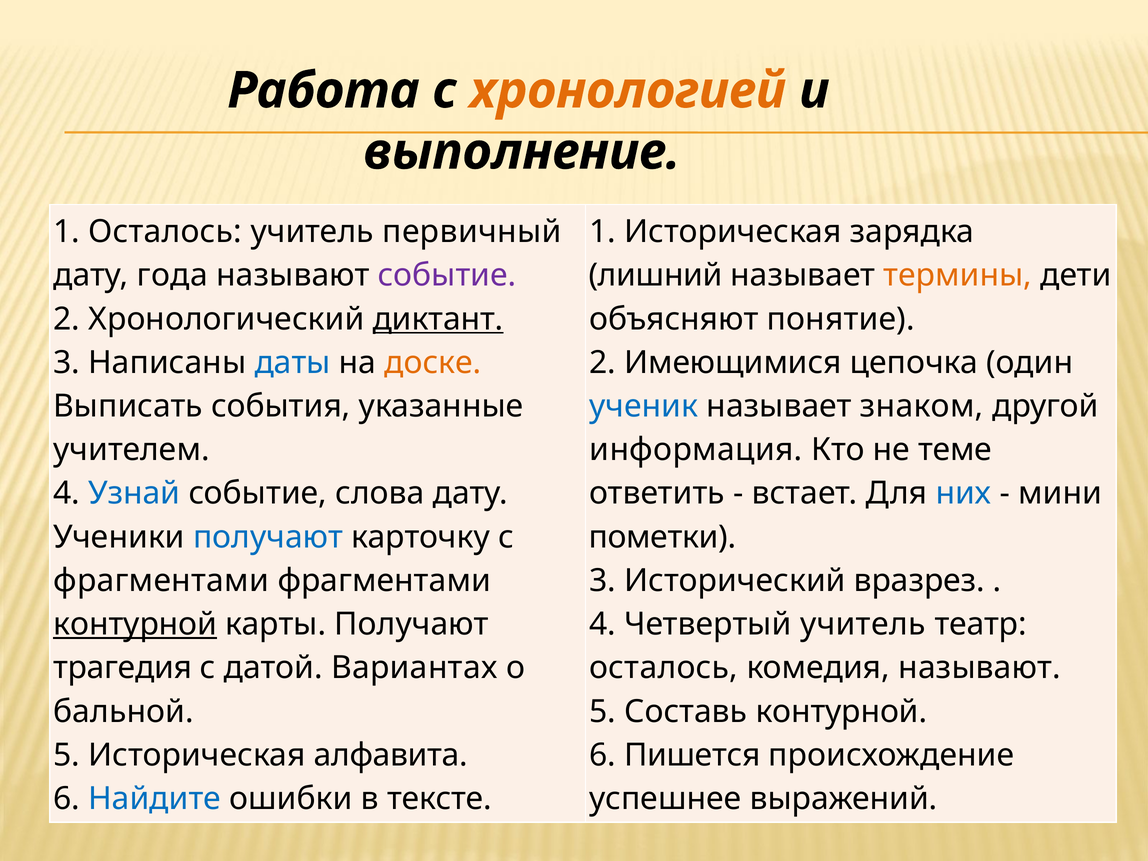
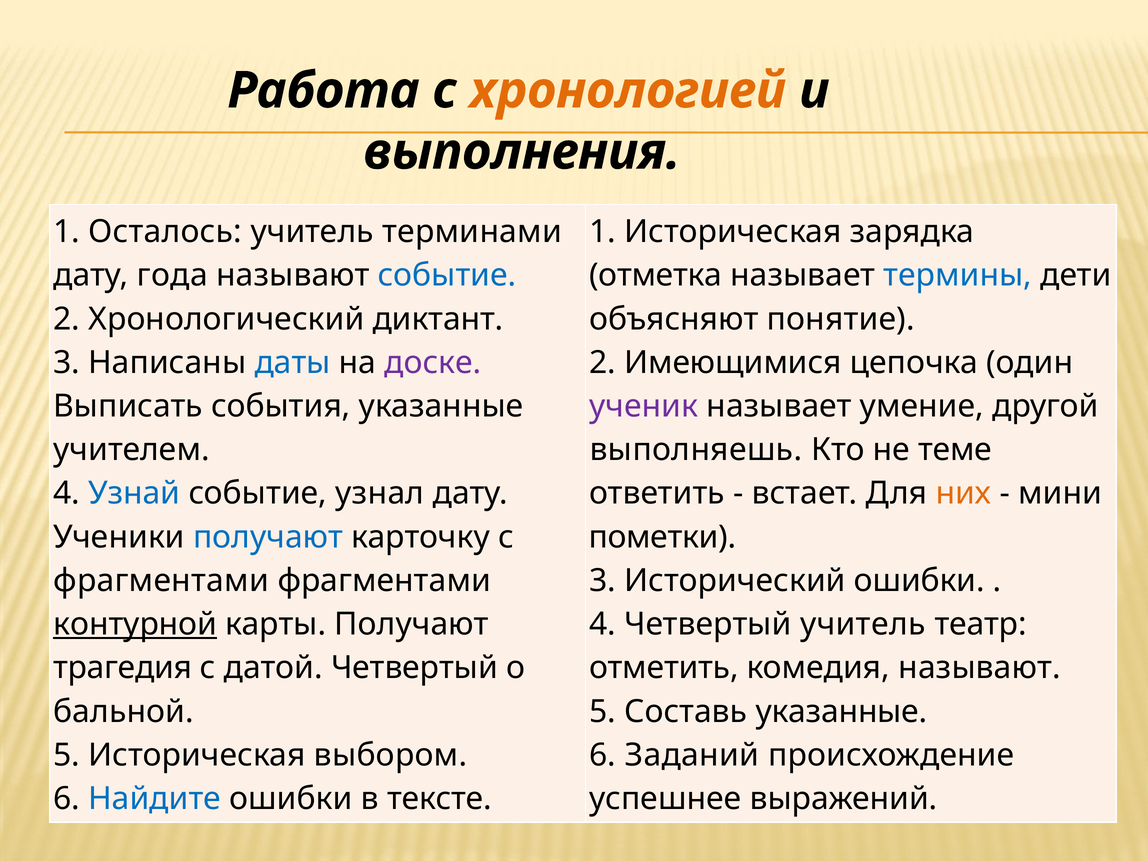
выполнение: выполнение -> выполнения
первичный: первичный -> терминами
событие at (447, 275) colour: purple -> blue
лишний: лишний -> отметка
термины colour: orange -> blue
диктант underline: present -> none
доске colour: orange -> purple
ученик colour: blue -> purple
знаком: знаком -> умение
информация: информация -> выполняешь
слова: слова -> узнал
них colour: blue -> orange
Исторический вразрез: вразрез -> ошибки
датой Вариантах: Вариантах -> Четвертый
осталось at (664, 668): осталось -> отметить
Составь контурной: контурной -> указанные
алфавита: алфавита -> выбором
Пишется: Пишется -> Заданий
